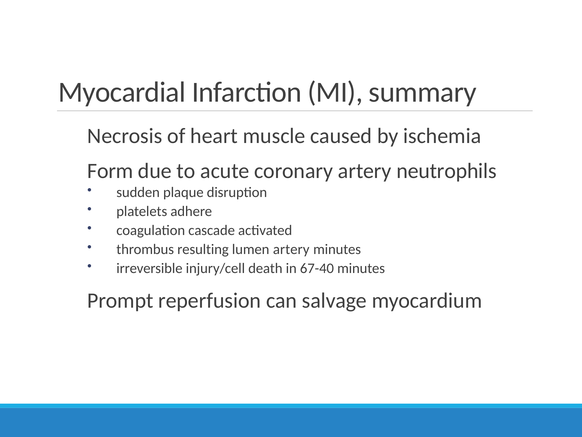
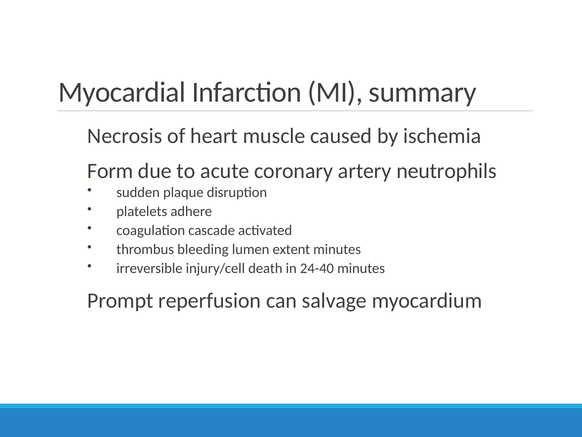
resulting: resulting -> bleeding
lumen artery: artery -> extent
67-40: 67-40 -> 24-40
